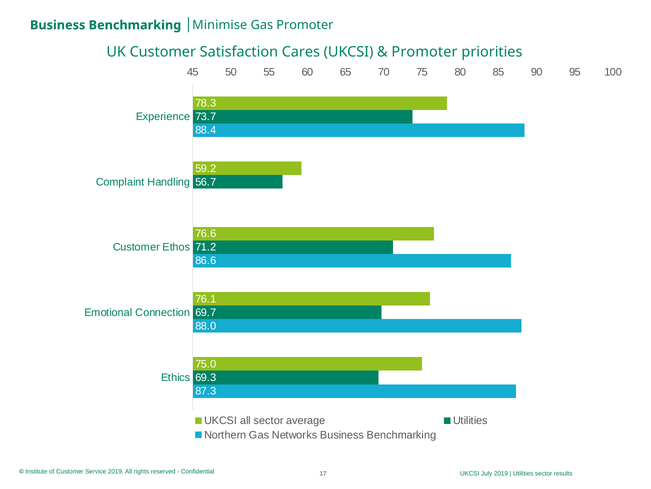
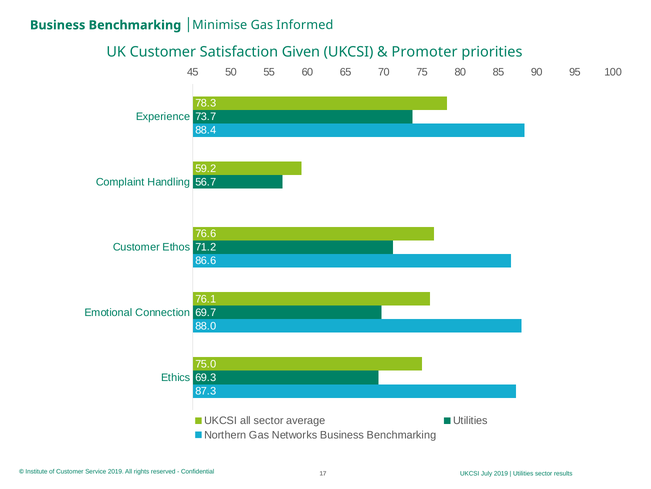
Gas Promoter: Promoter -> Informed
Cares: Cares -> Given
